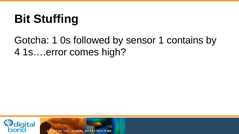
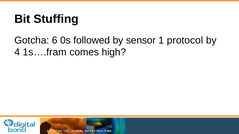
Gotcha 1: 1 -> 6
contains: contains -> protocol
1s….error: 1s….error -> 1s….fram
